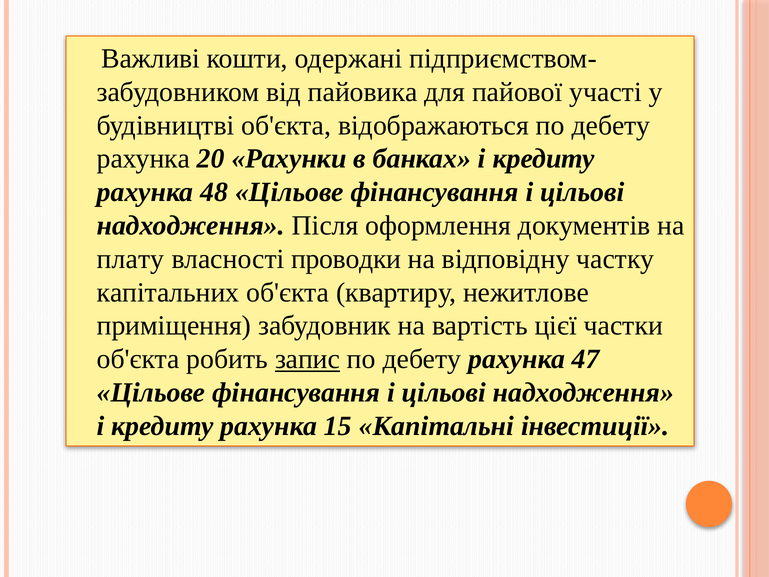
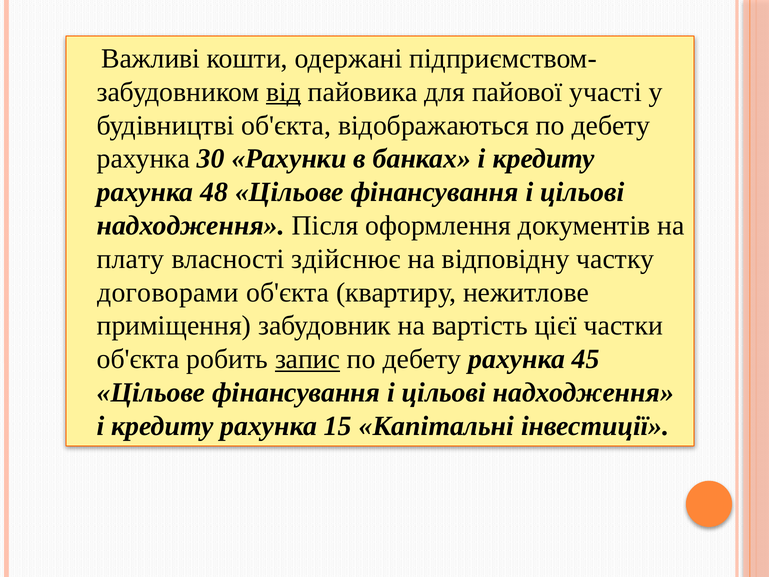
від underline: none -> present
20: 20 -> 30
проводки: проводки -> здійснює
капітальних: капітальних -> договорами
47: 47 -> 45
